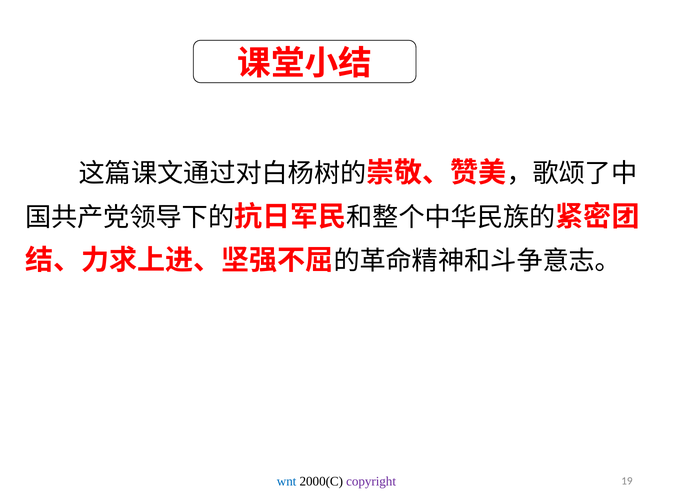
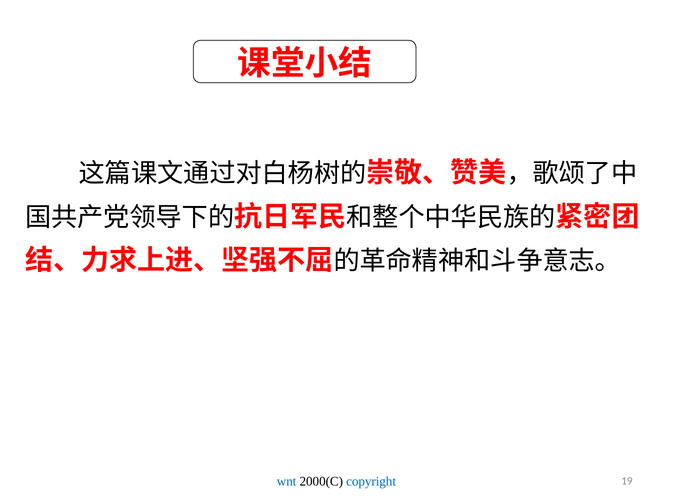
copyright colour: purple -> blue
